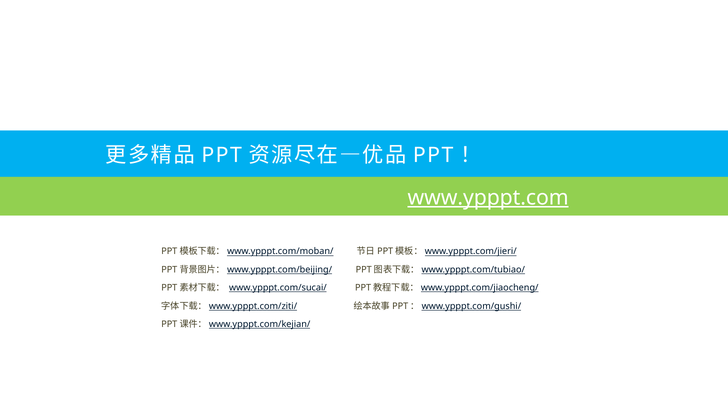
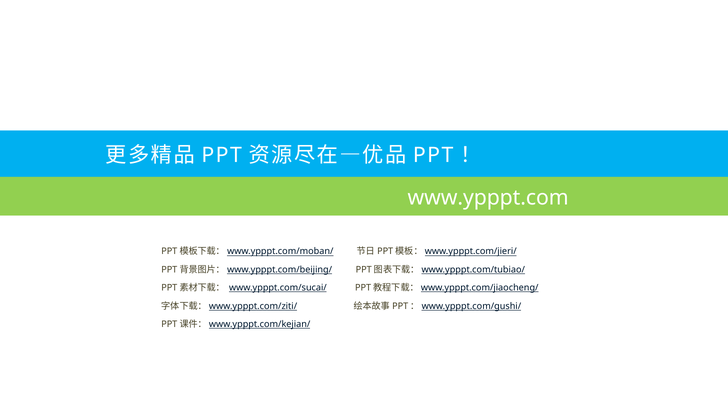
www.ypppt.com underline: present -> none
